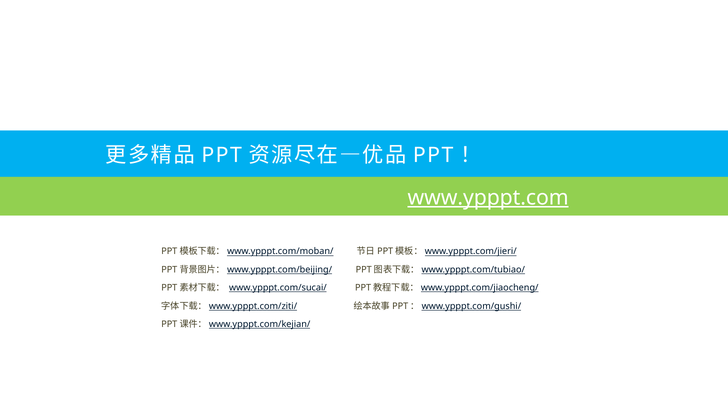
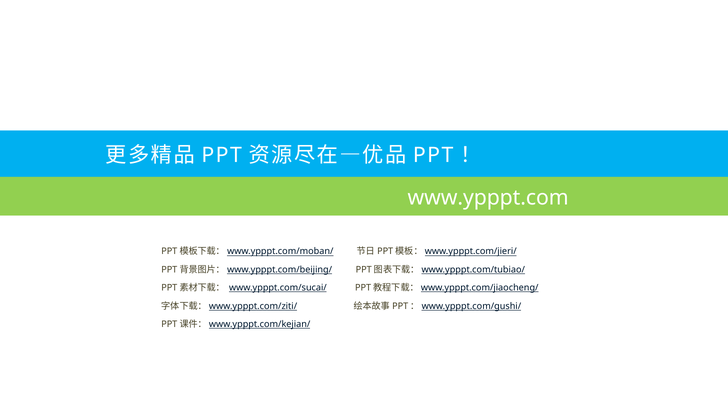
www.ypppt.com underline: present -> none
